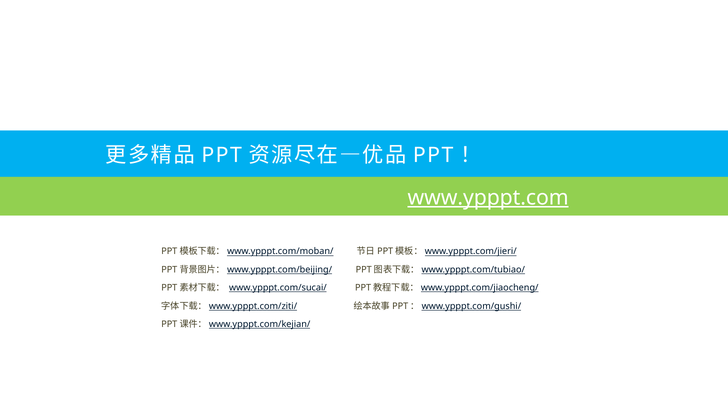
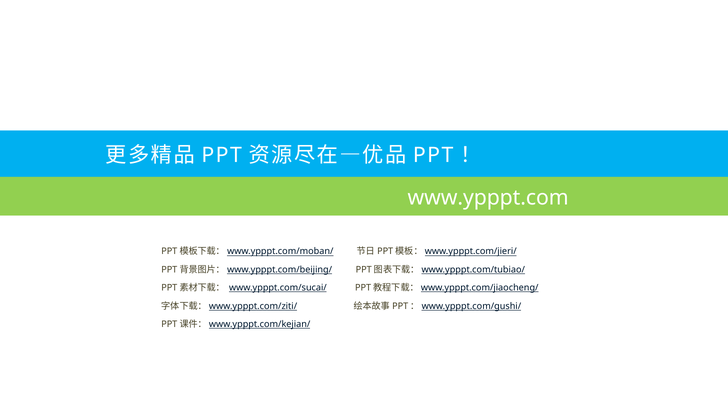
www.ypppt.com underline: present -> none
